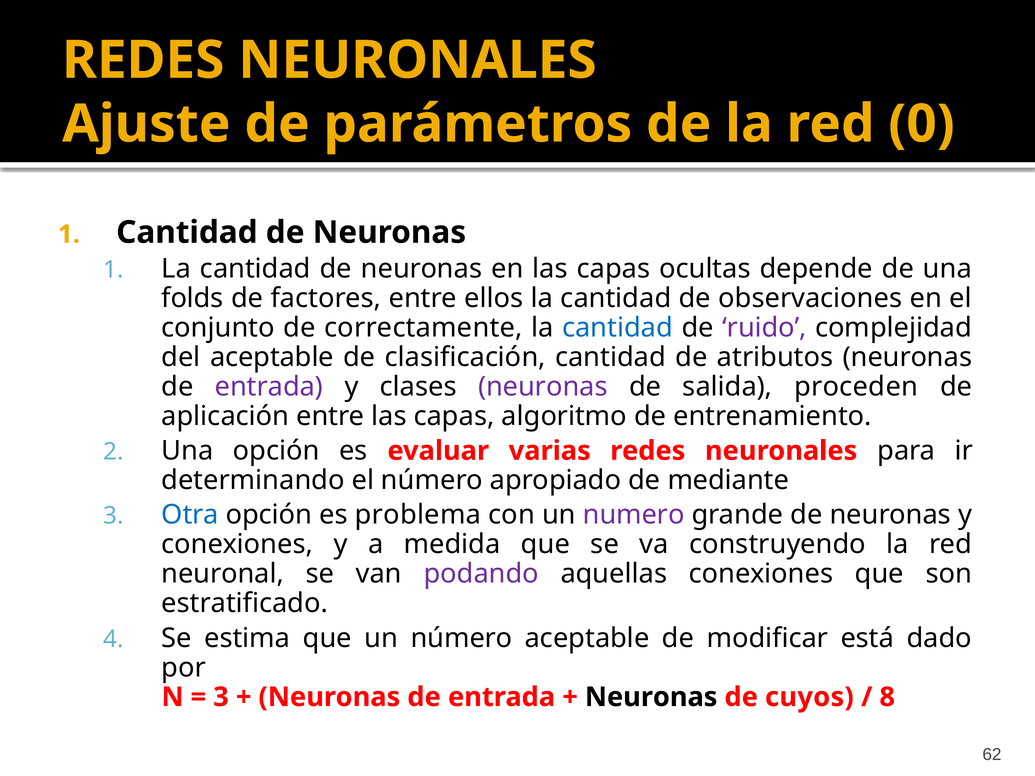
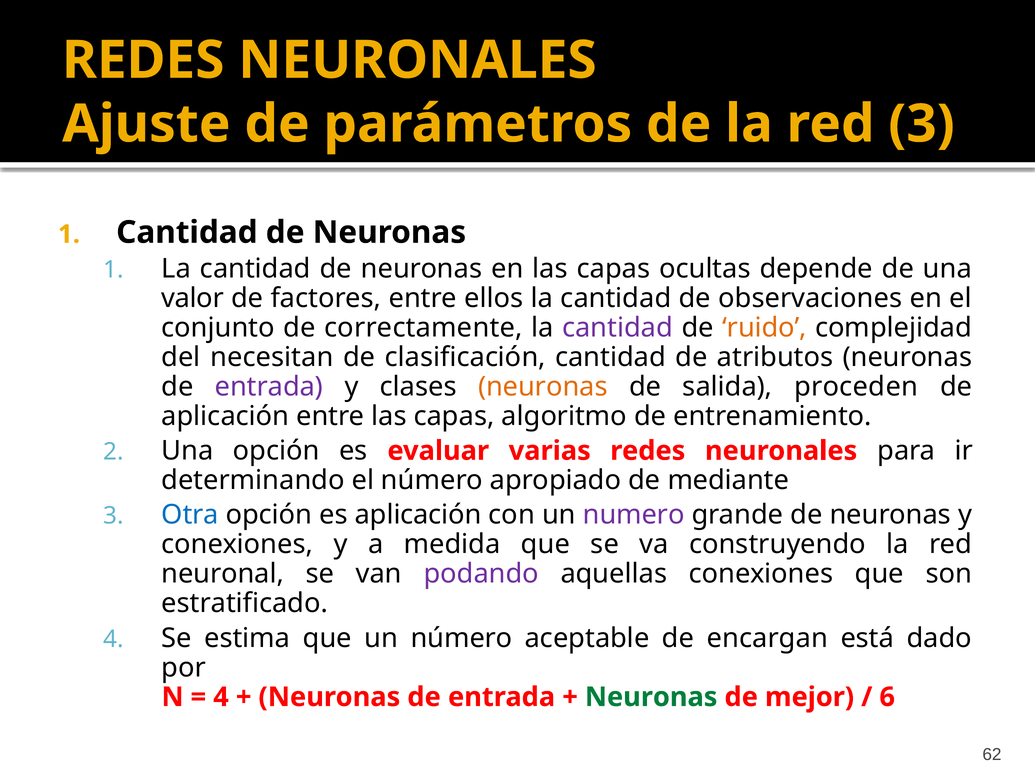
red 0: 0 -> 3
folds: folds -> valor
cantidad at (618, 328) colour: blue -> purple
ruido colour: purple -> orange
del aceptable: aceptable -> necesitan
neuronas at (543, 387) colour: purple -> orange
es problema: problema -> aplicación
modificar: modificar -> encargan
3 at (221, 697): 3 -> 4
Neuronas at (651, 697) colour: black -> green
cuyos: cuyos -> mejor
8: 8 -> 6
